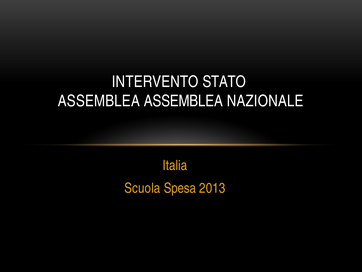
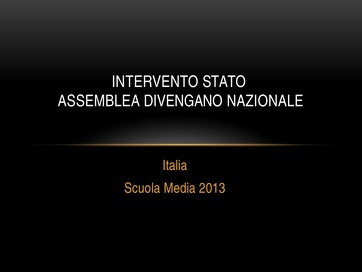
ASSEMBLEA ASSEMBLEA: ASSEMBLEA -> DIVENGANO
Spesa: Spesa -> Media
